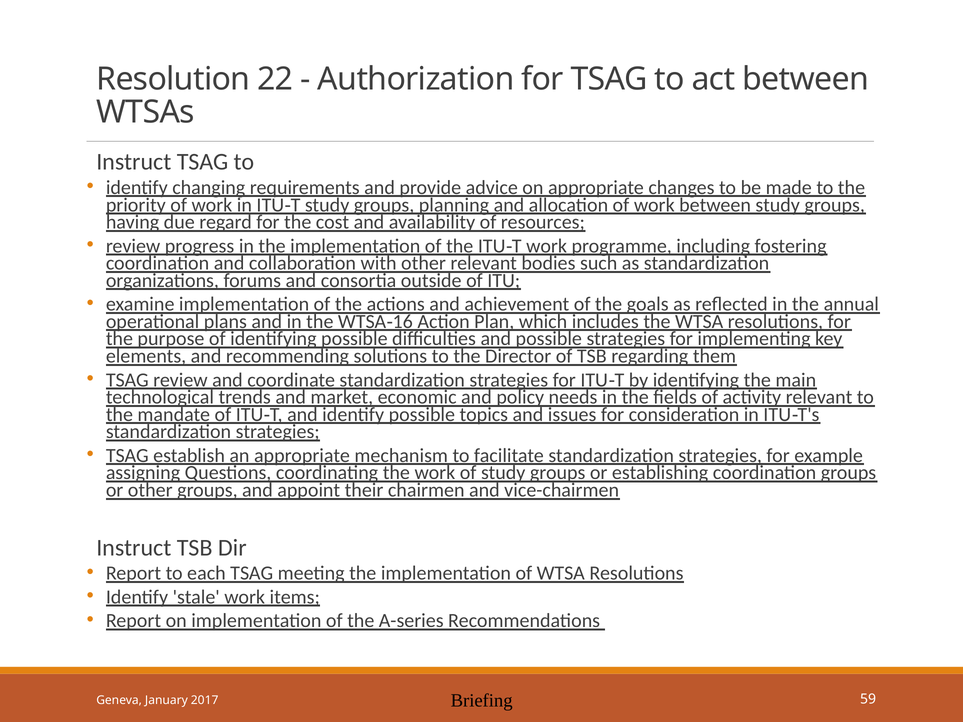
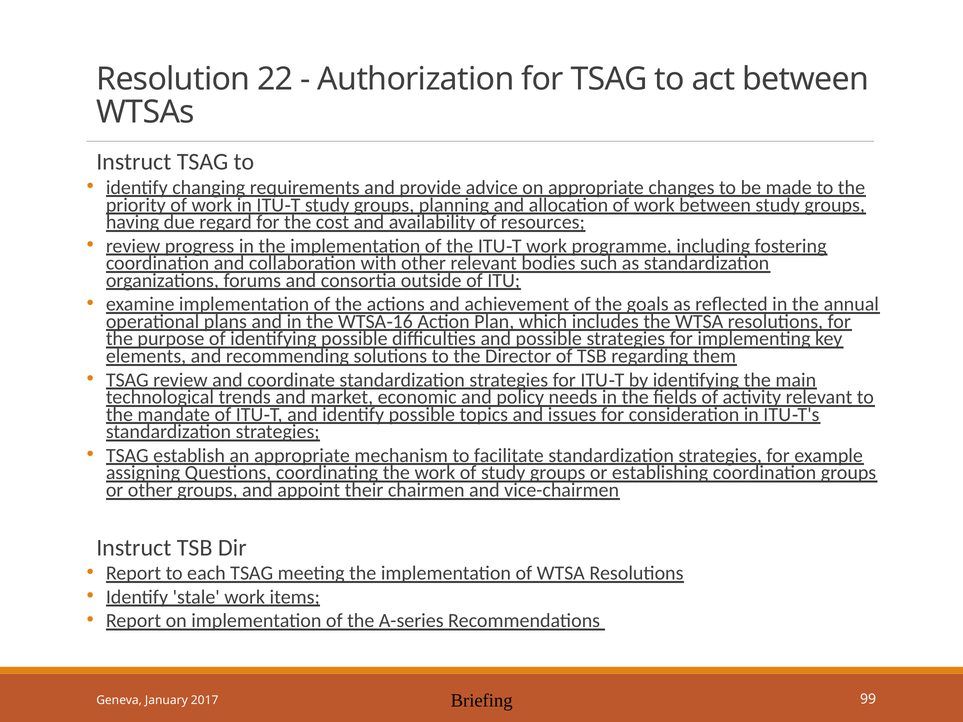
59: 59 -> 99
